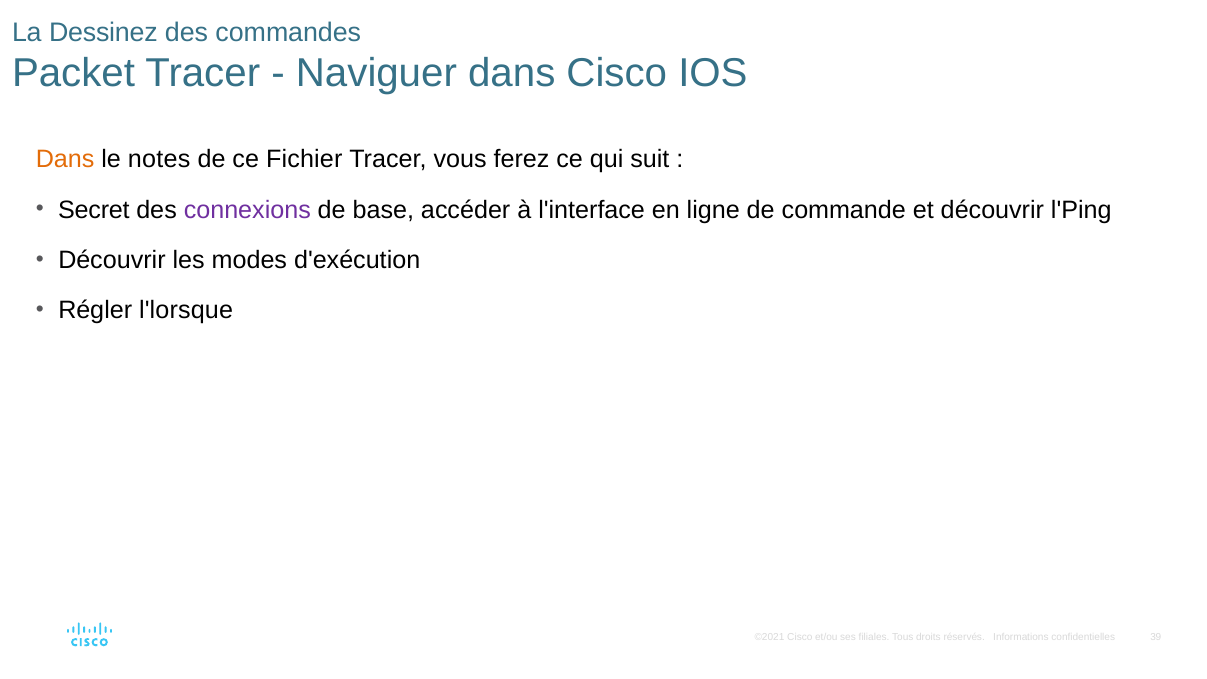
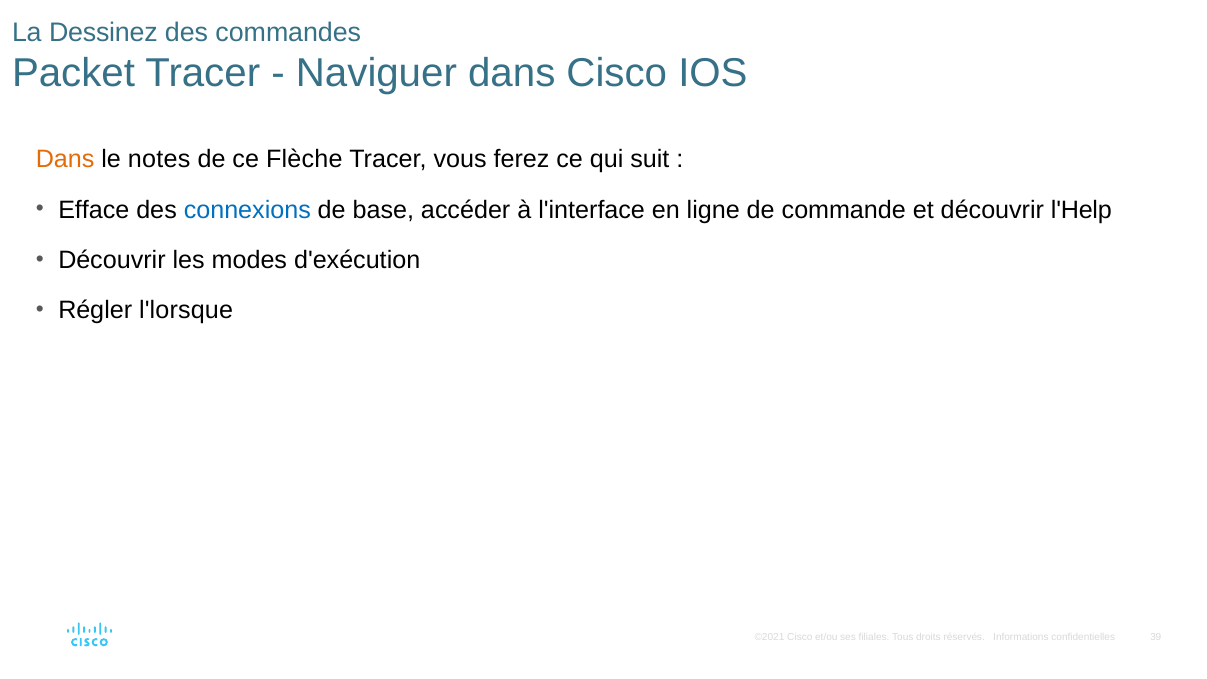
Fichier: Fichier -> Flèche
Secret: Secret -> Efface
connexions colour: purple -> blue
l'Ping: l'Ping -> l'Help
